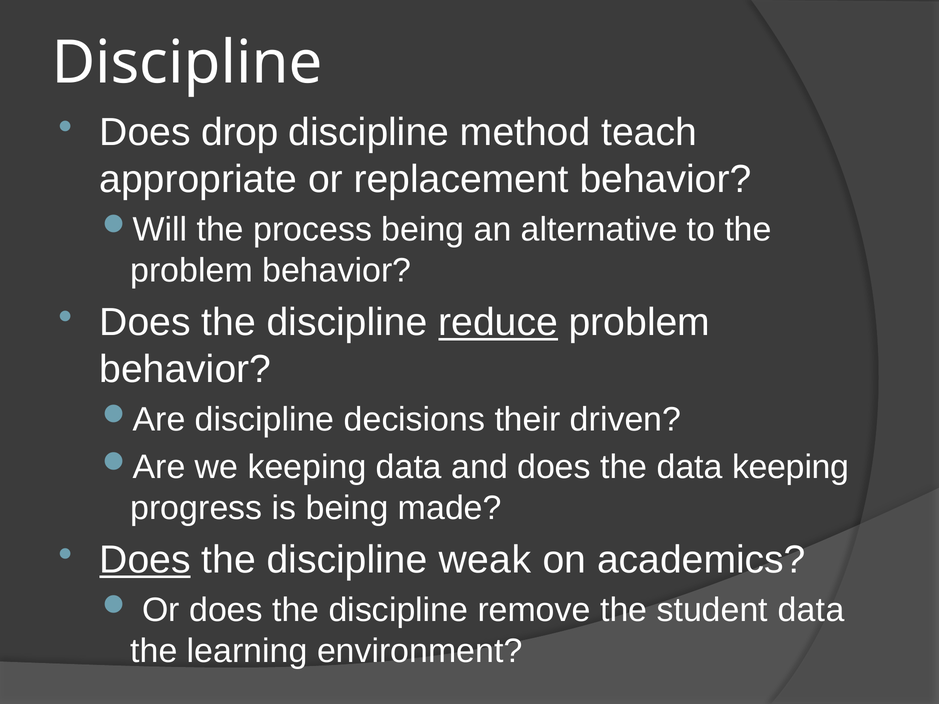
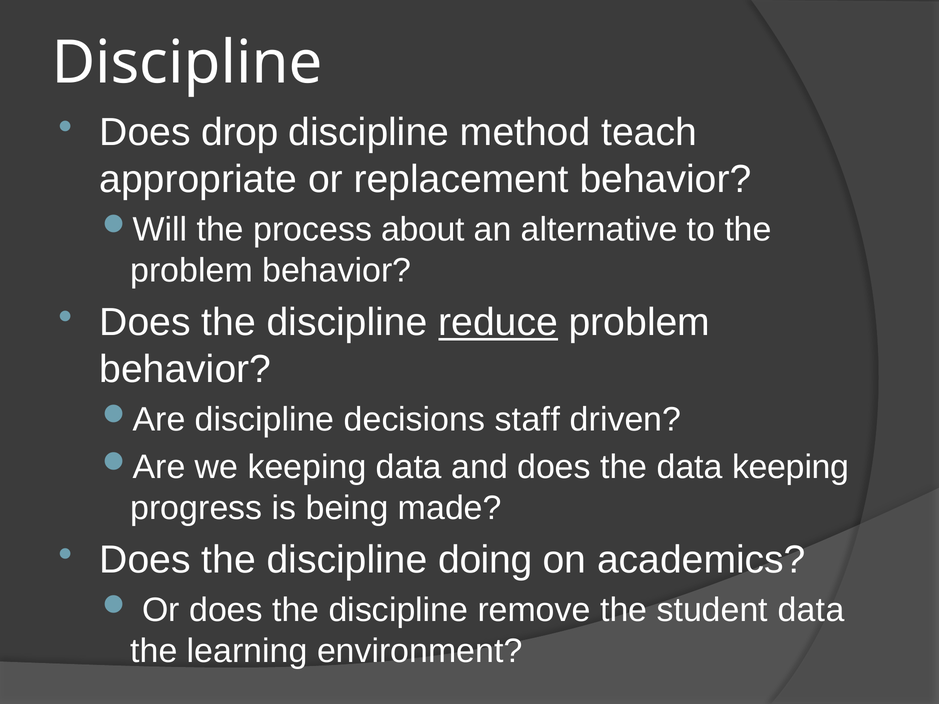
process being: being -> about
their: their -> staff
Does at (145, 560) underline: present -> none
weak: weak -> doing
